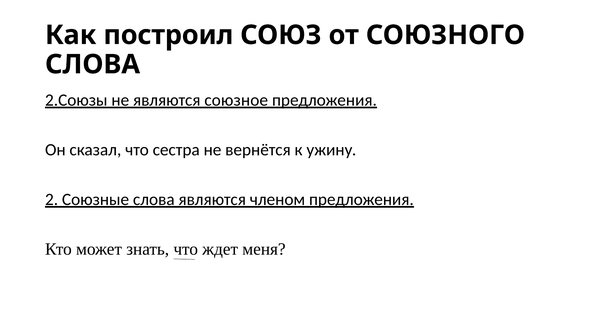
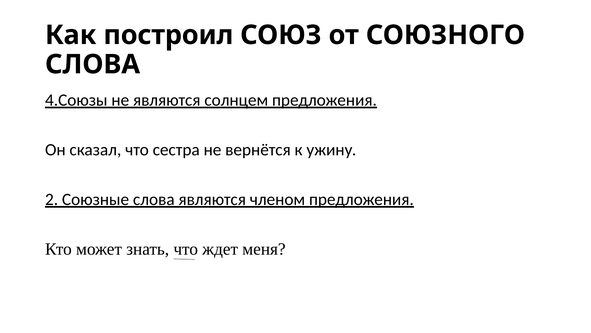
2.Союзы: 2.Союзы -> 4.Союзы
союзное: союзное -> солнцем
